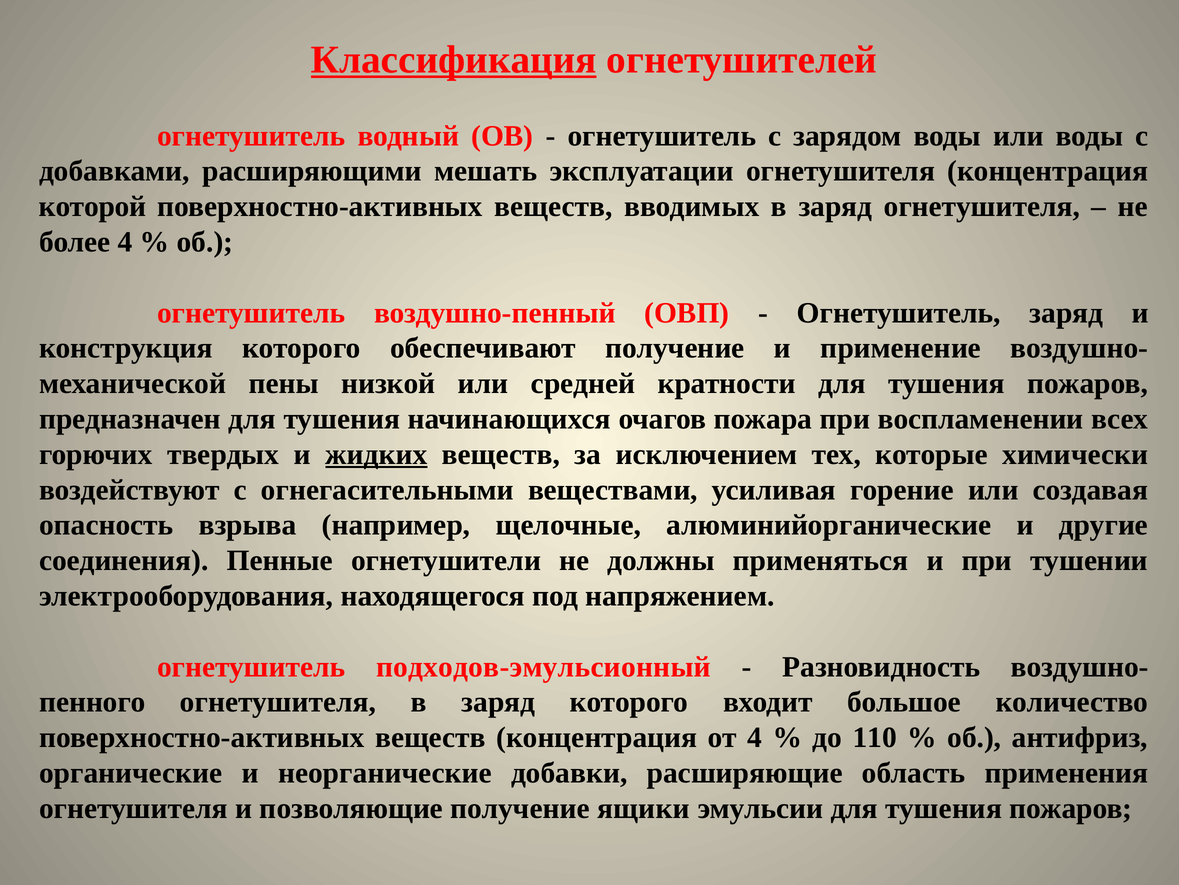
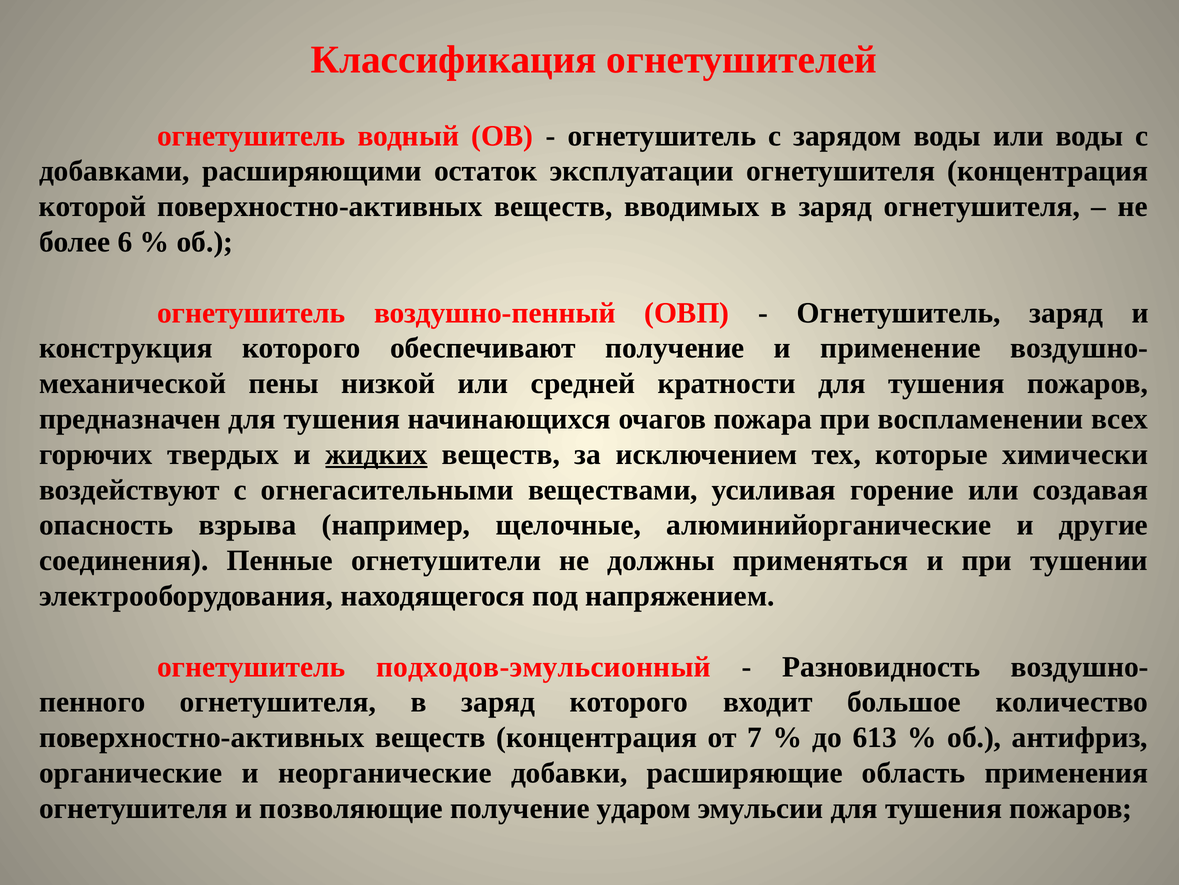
Классификация underline: present -> none
мешать: мешать -> остаток
более 4: 4 -> 6
от 4: 4 -> 7
110: 110 -> 613
ящики: ящики -> ударом
